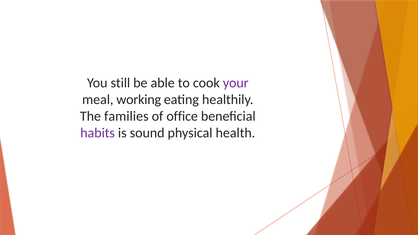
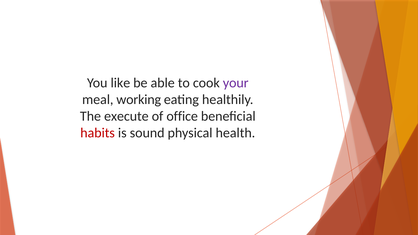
still: still -> like
families: families -> execute
habits colour: purple -> red
